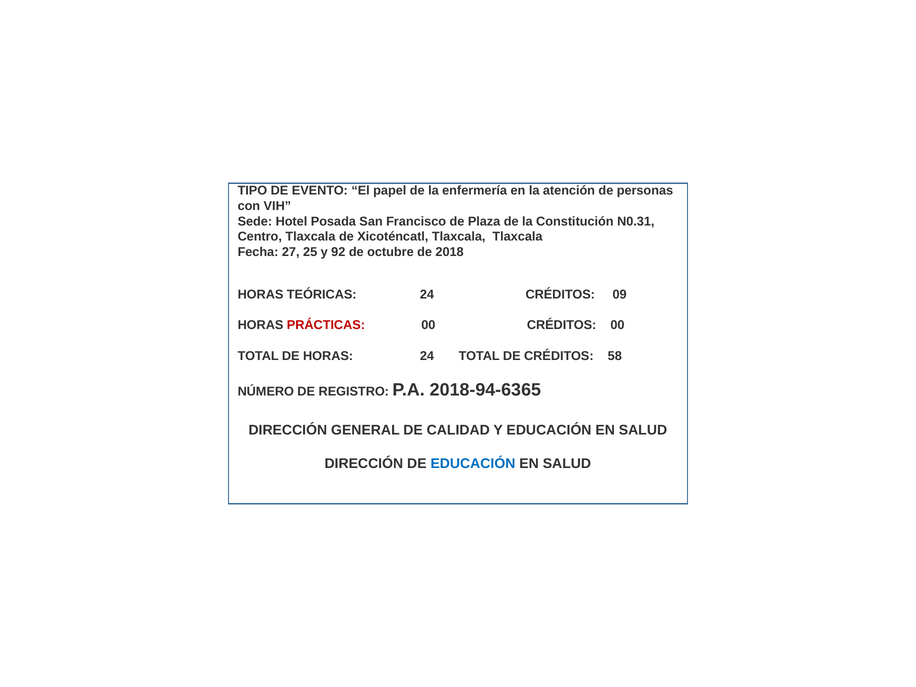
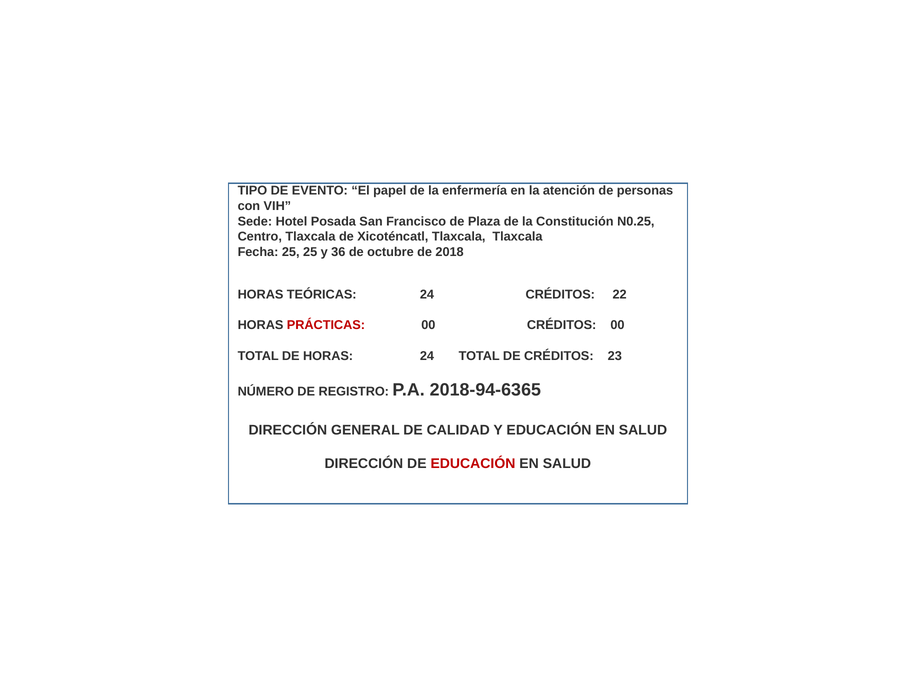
N0.31: N0.31 -> N0.25
Fecha 27: 27 -> 25
92: 92 -> 36
09: 09 -> 22
58: 58 -> 23
EDUCACIÓN at (473, 464) colour: blue -> red
